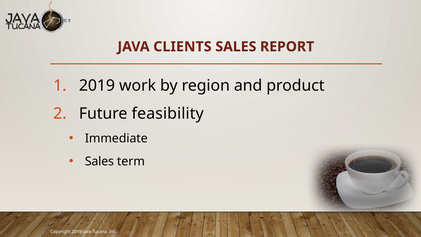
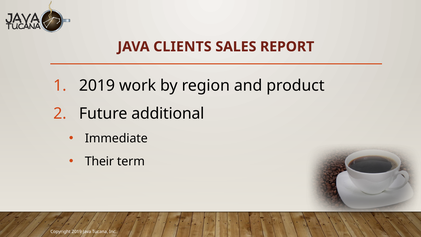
feasibility: feasibility -> additional
Sales at (99, 161): Sales -> Their
